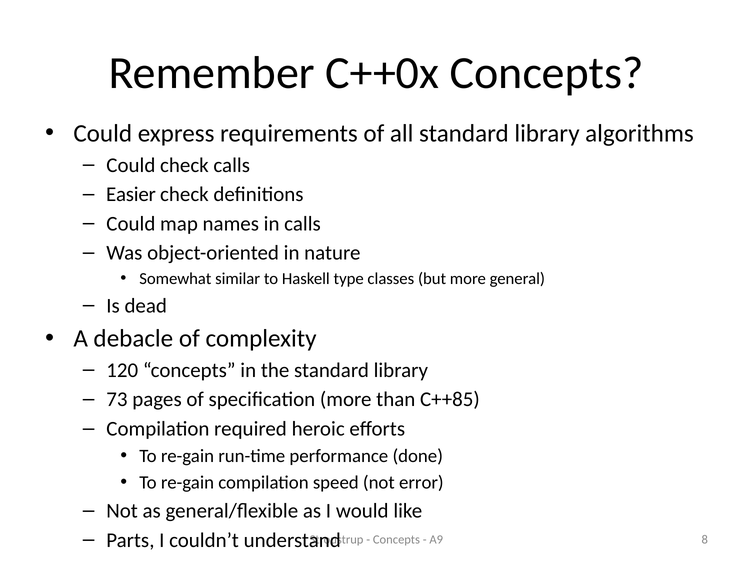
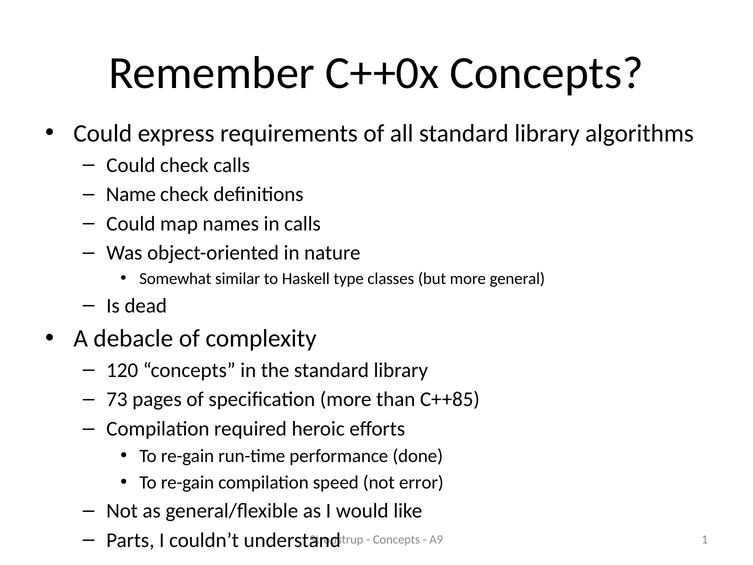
Easier: Easier -> Name
8: 8 -> 1
